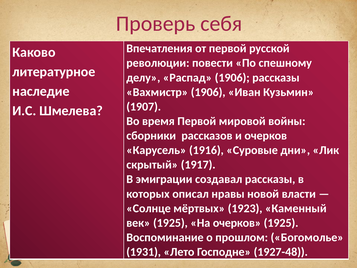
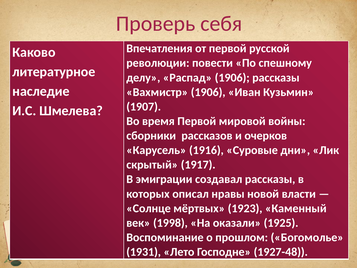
век 1925: 1925 -> 1998
На очерков: очерков -> оказали
